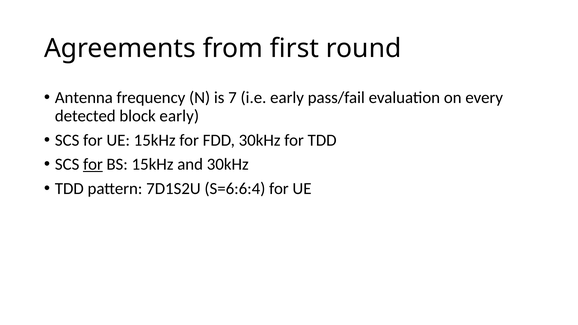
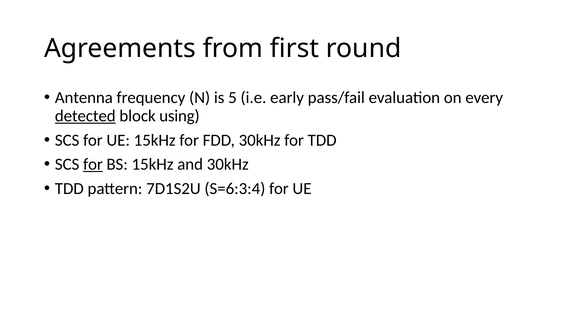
7: 7 -> 5
detected underline: none -> present
block early: early -> using
S=6:6:4: S=6:6:4 -> S=6:3:4
